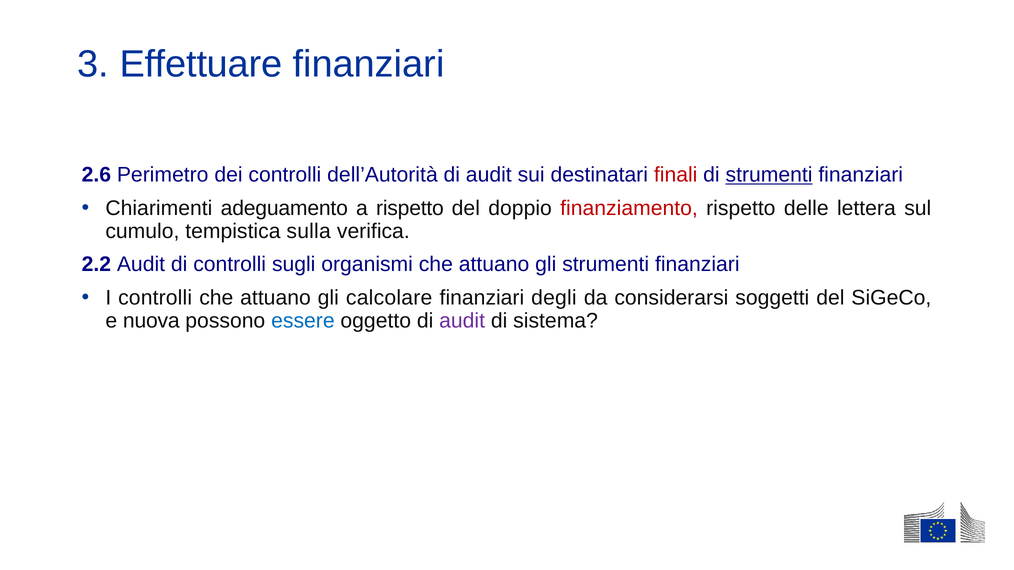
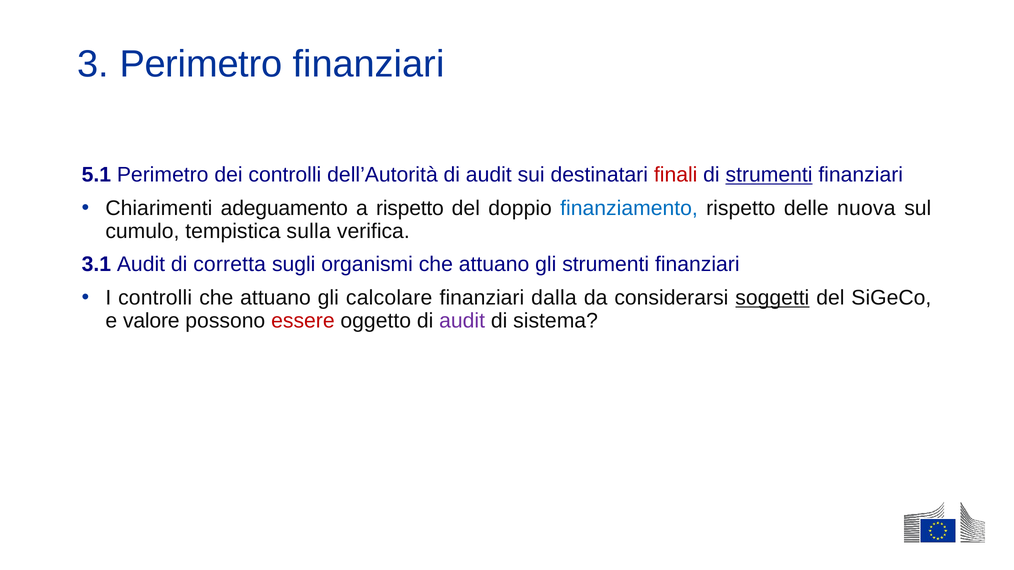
3 Effettuare: Effettuare -> Perimetro
2.6: 2.6 -> 5.1
finanziamento colour: red -> blue
lettera: lettera -> nuova
2.2: 2.2 -> 3.1
di controlli: controlli -> corretta
degli: degli -> dalla
soggetti underline: none -> present
nuova: nuova -> valore
essere colour: blue -> red
